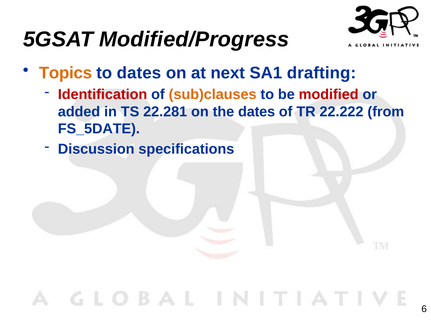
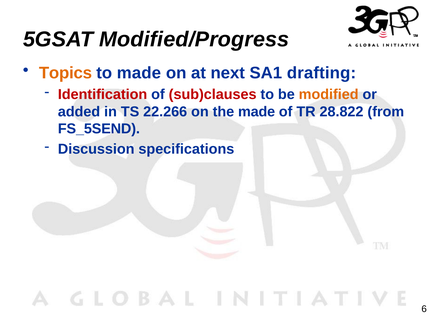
to dates: dates -> made
sub)clauses colour: orange -> red
modified colour: red -> orange
22.281: 22.281 -> 22.266
the dates: dates -> made
22.222: 22.222 -> 28.822
FS_5DATE: FS_5DATE -> FS_5SEND
